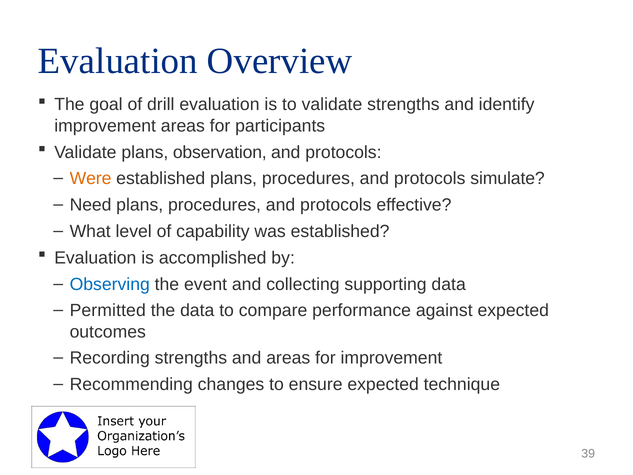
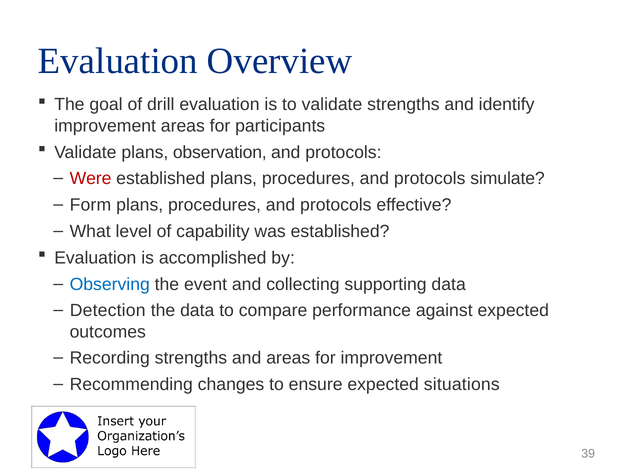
Were colour: orange -> red
Need: Need -> Form
Permitted: Permitted -> Detection
technique: technique -> situations
